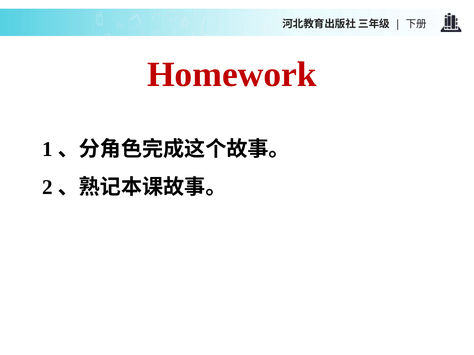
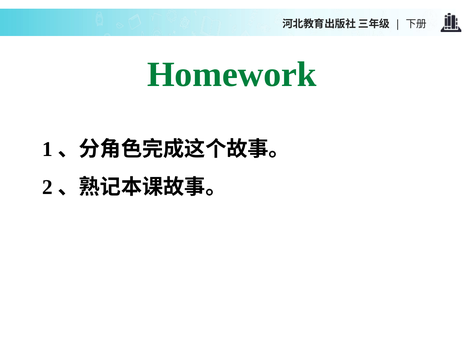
Homework colour: red -> green
